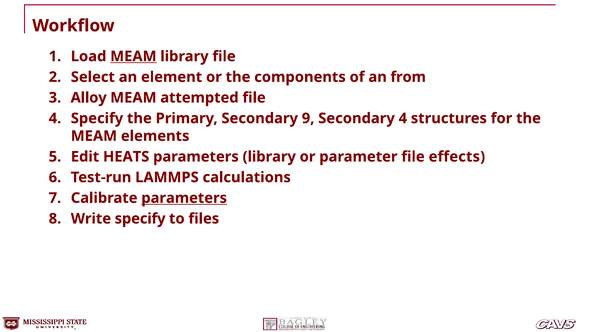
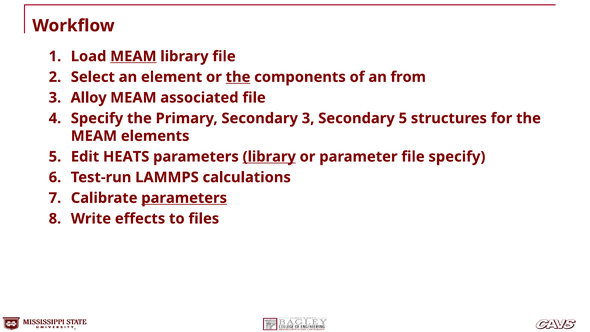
the at (238, 77) underline: none -> present
attempted: attempted -> associated
Secondary 9: 9 -> 3
Secondary 4: 4 -> 5
library at (269, 157) underline: none -> present
file effects: effects -> specify
Write specify: specify -> effects
